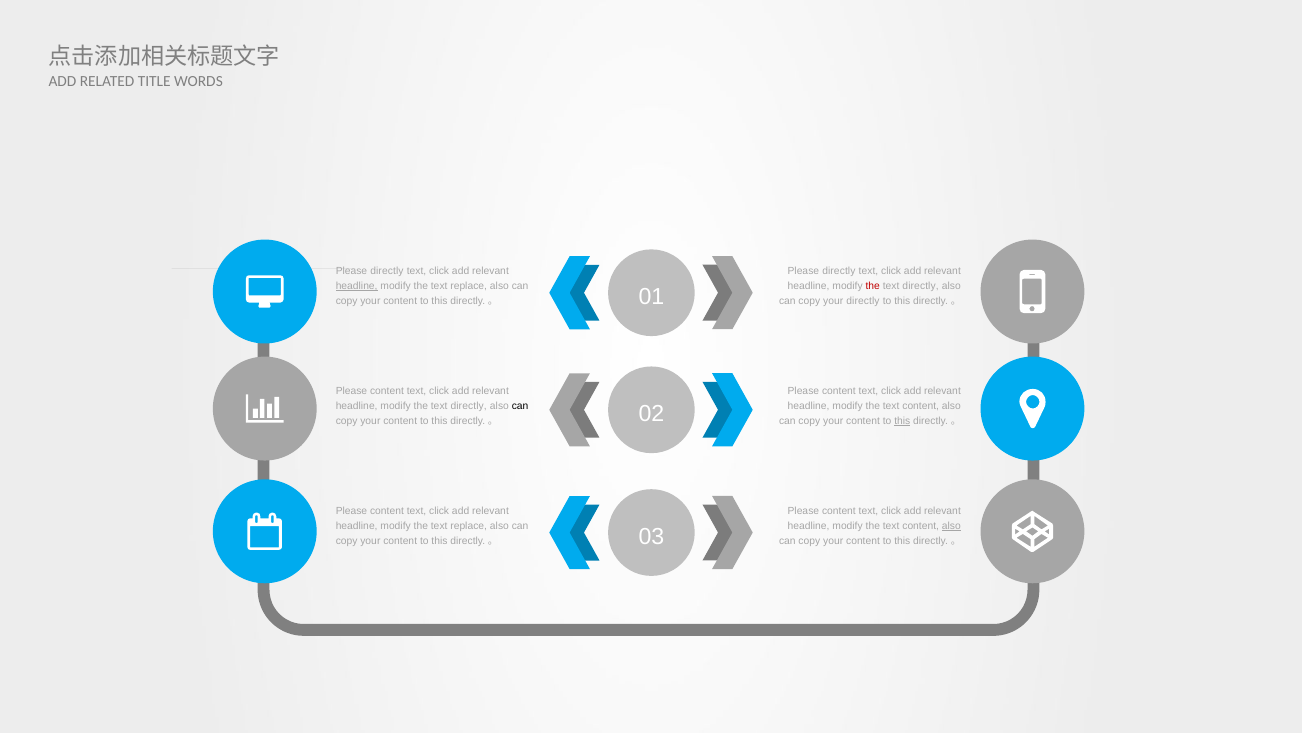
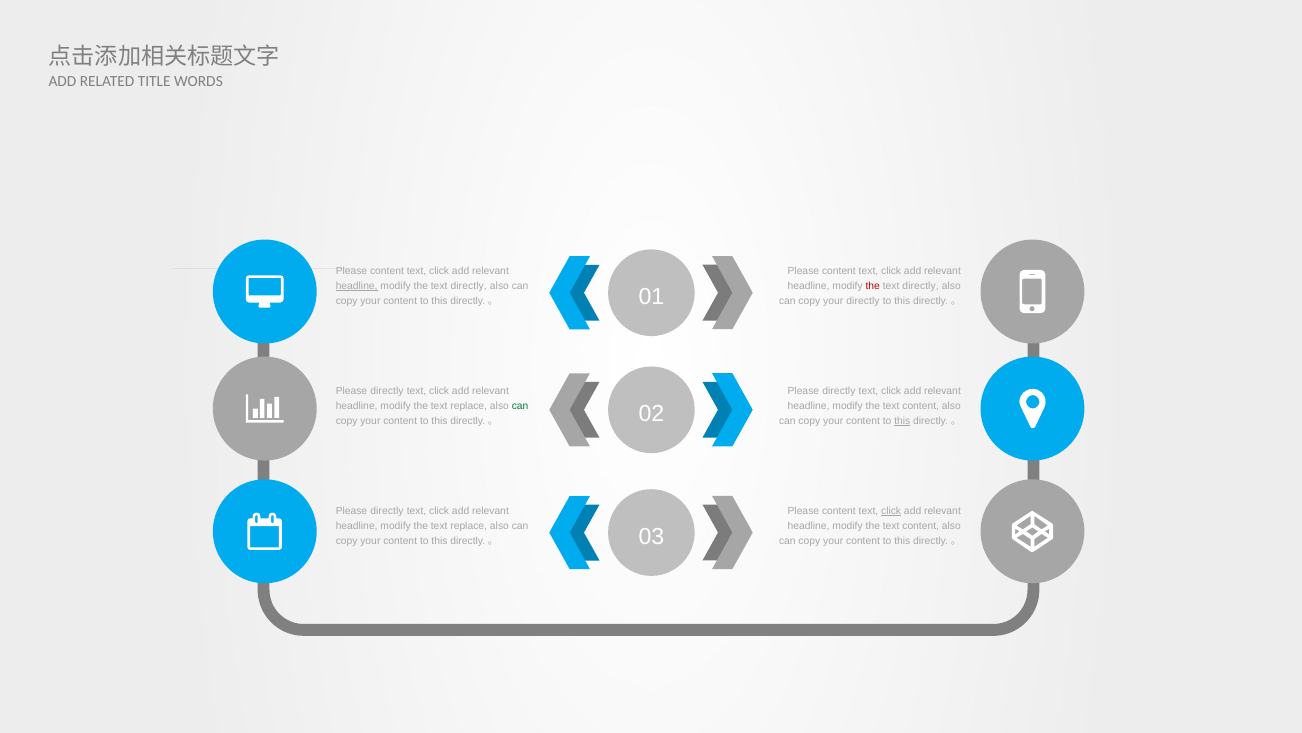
directly at (387, 271): directly -> content
directly at (839, 271): directly -> content
replace at (469, 286): replace -> directly
content at (387, 391): content -> directly
content at (839, 391): content -> directly
directly at (469, 406): directly -> replace
can at (520, 406) colour: black -> green
content at (387, 511): content -> directly
click at (891, 511) underline: none -> present
also at (951, 526) underline: present -> none
